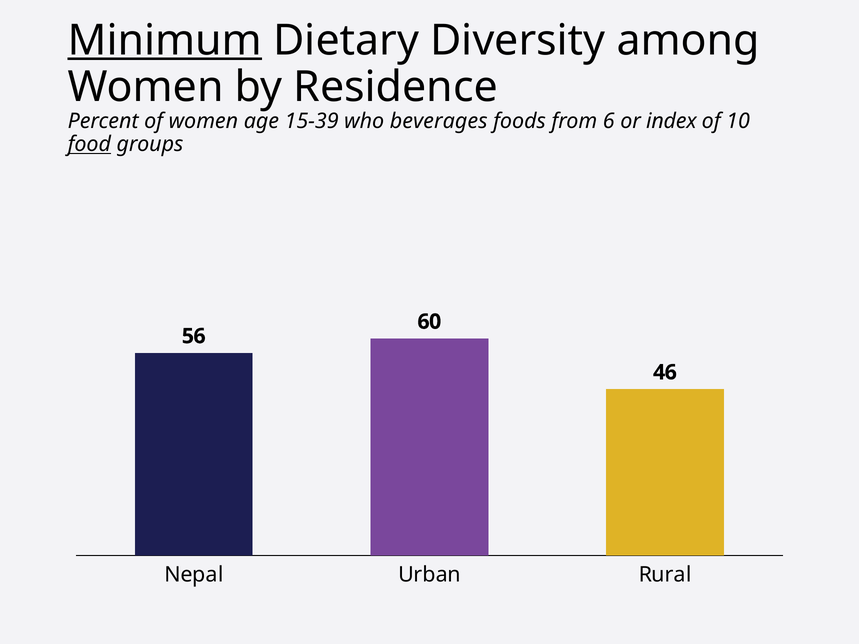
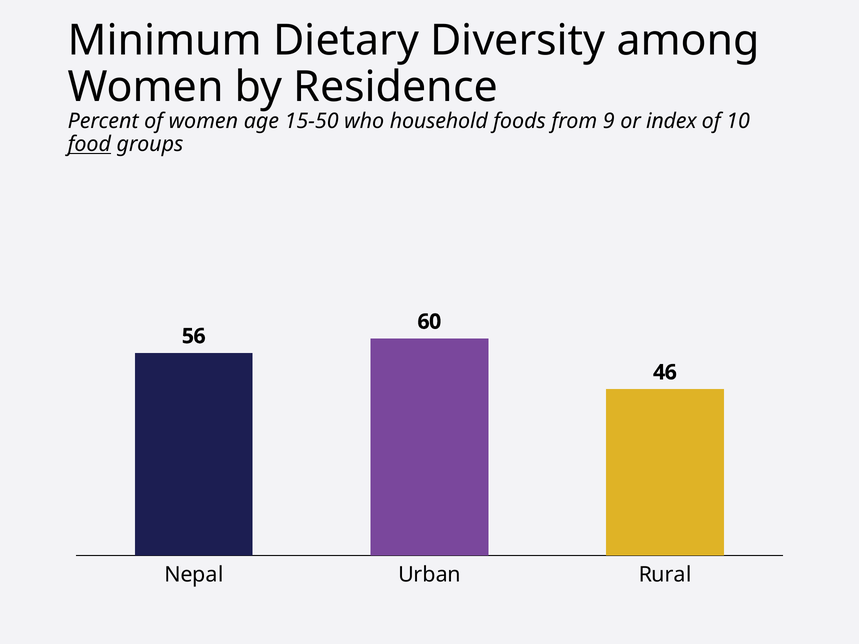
Minimum underline: present -> none
15-39: 15-39 -> 15-50
beverages: beverages -> household
6: 6 -> 9
